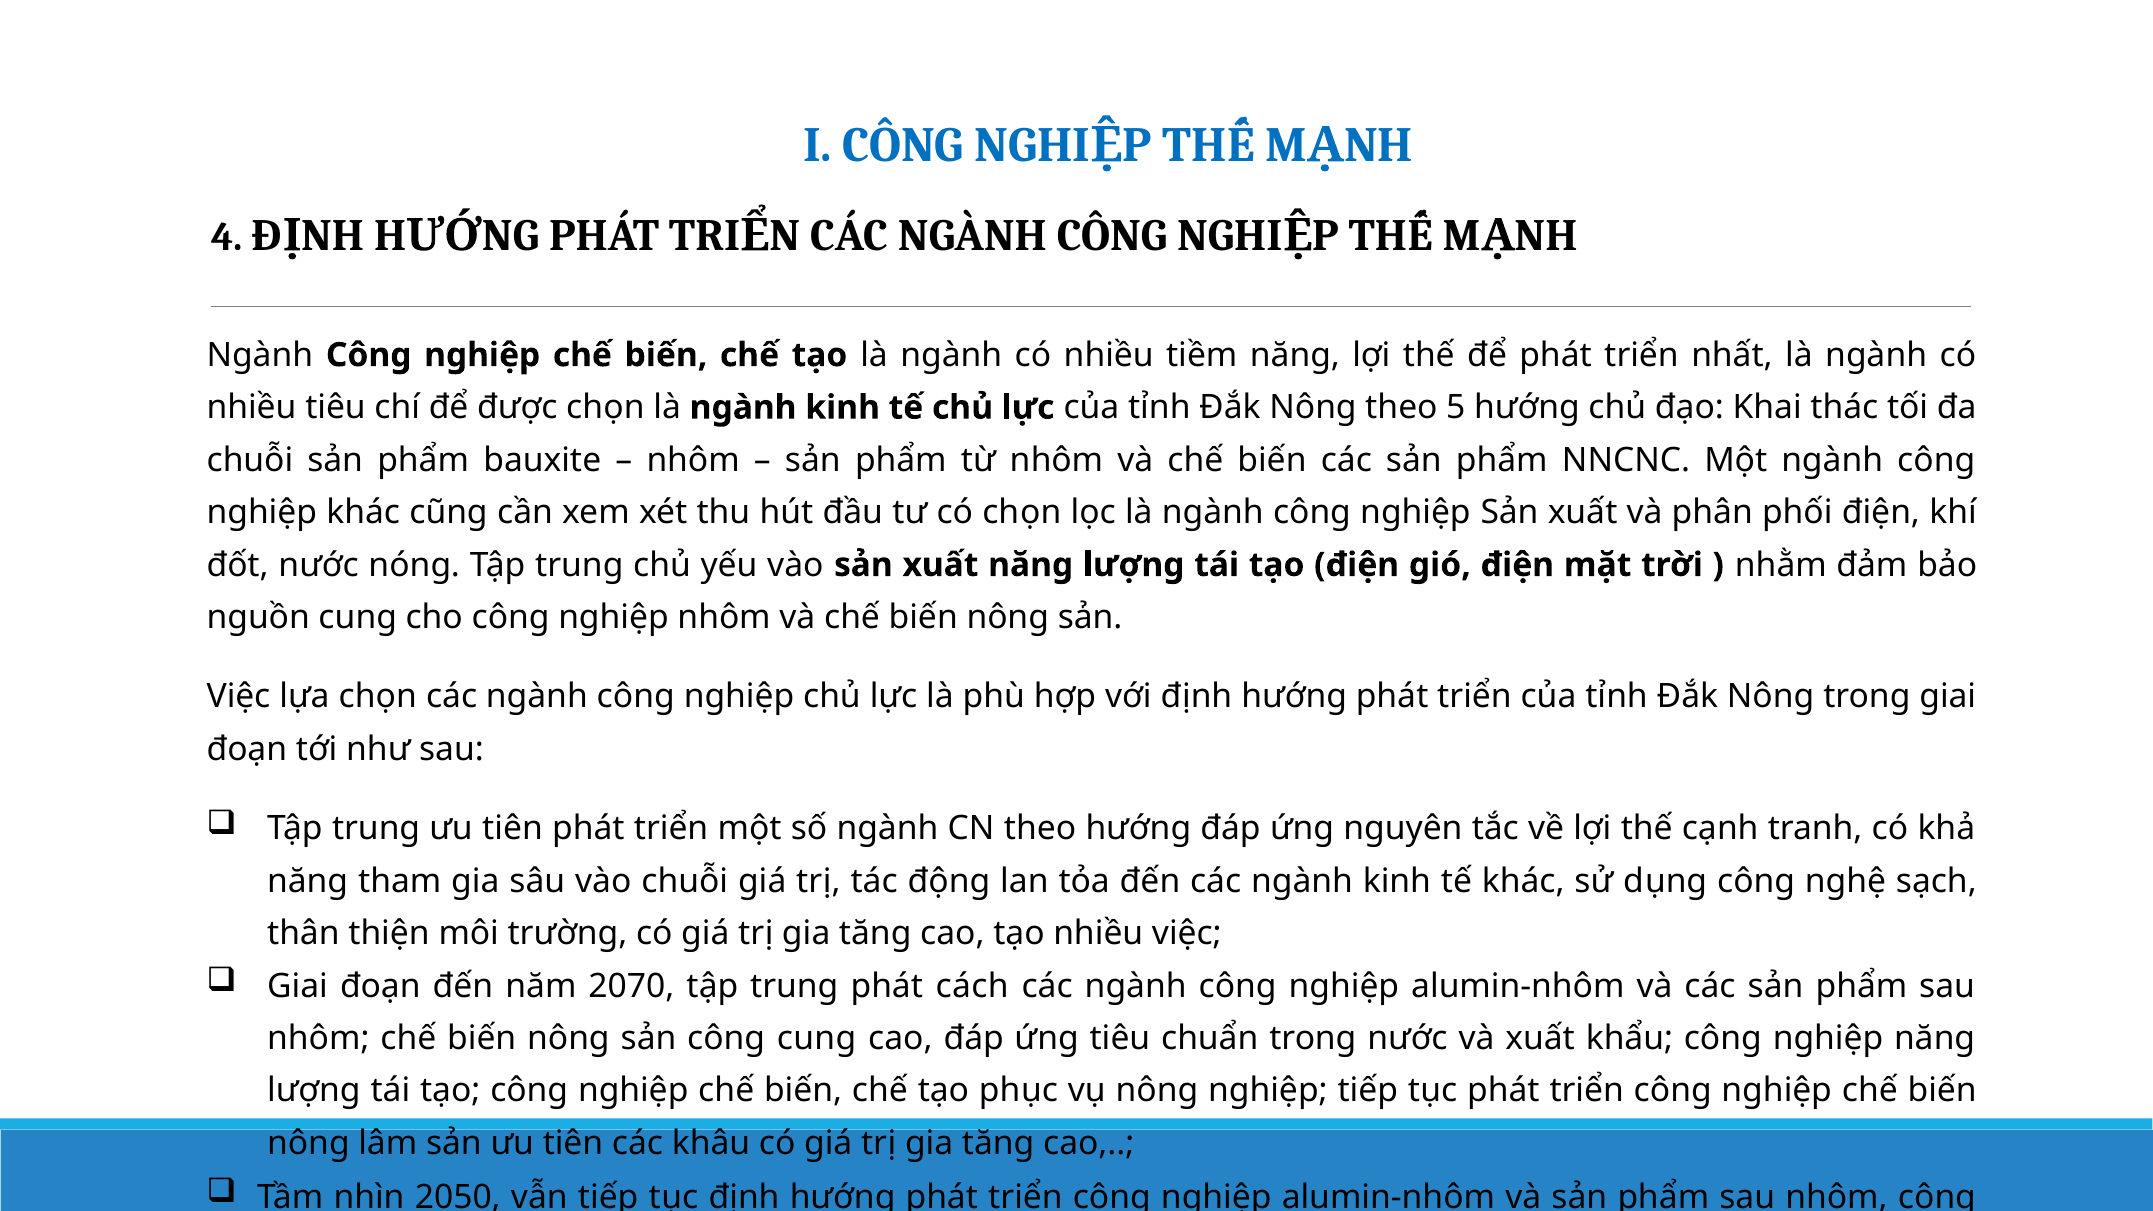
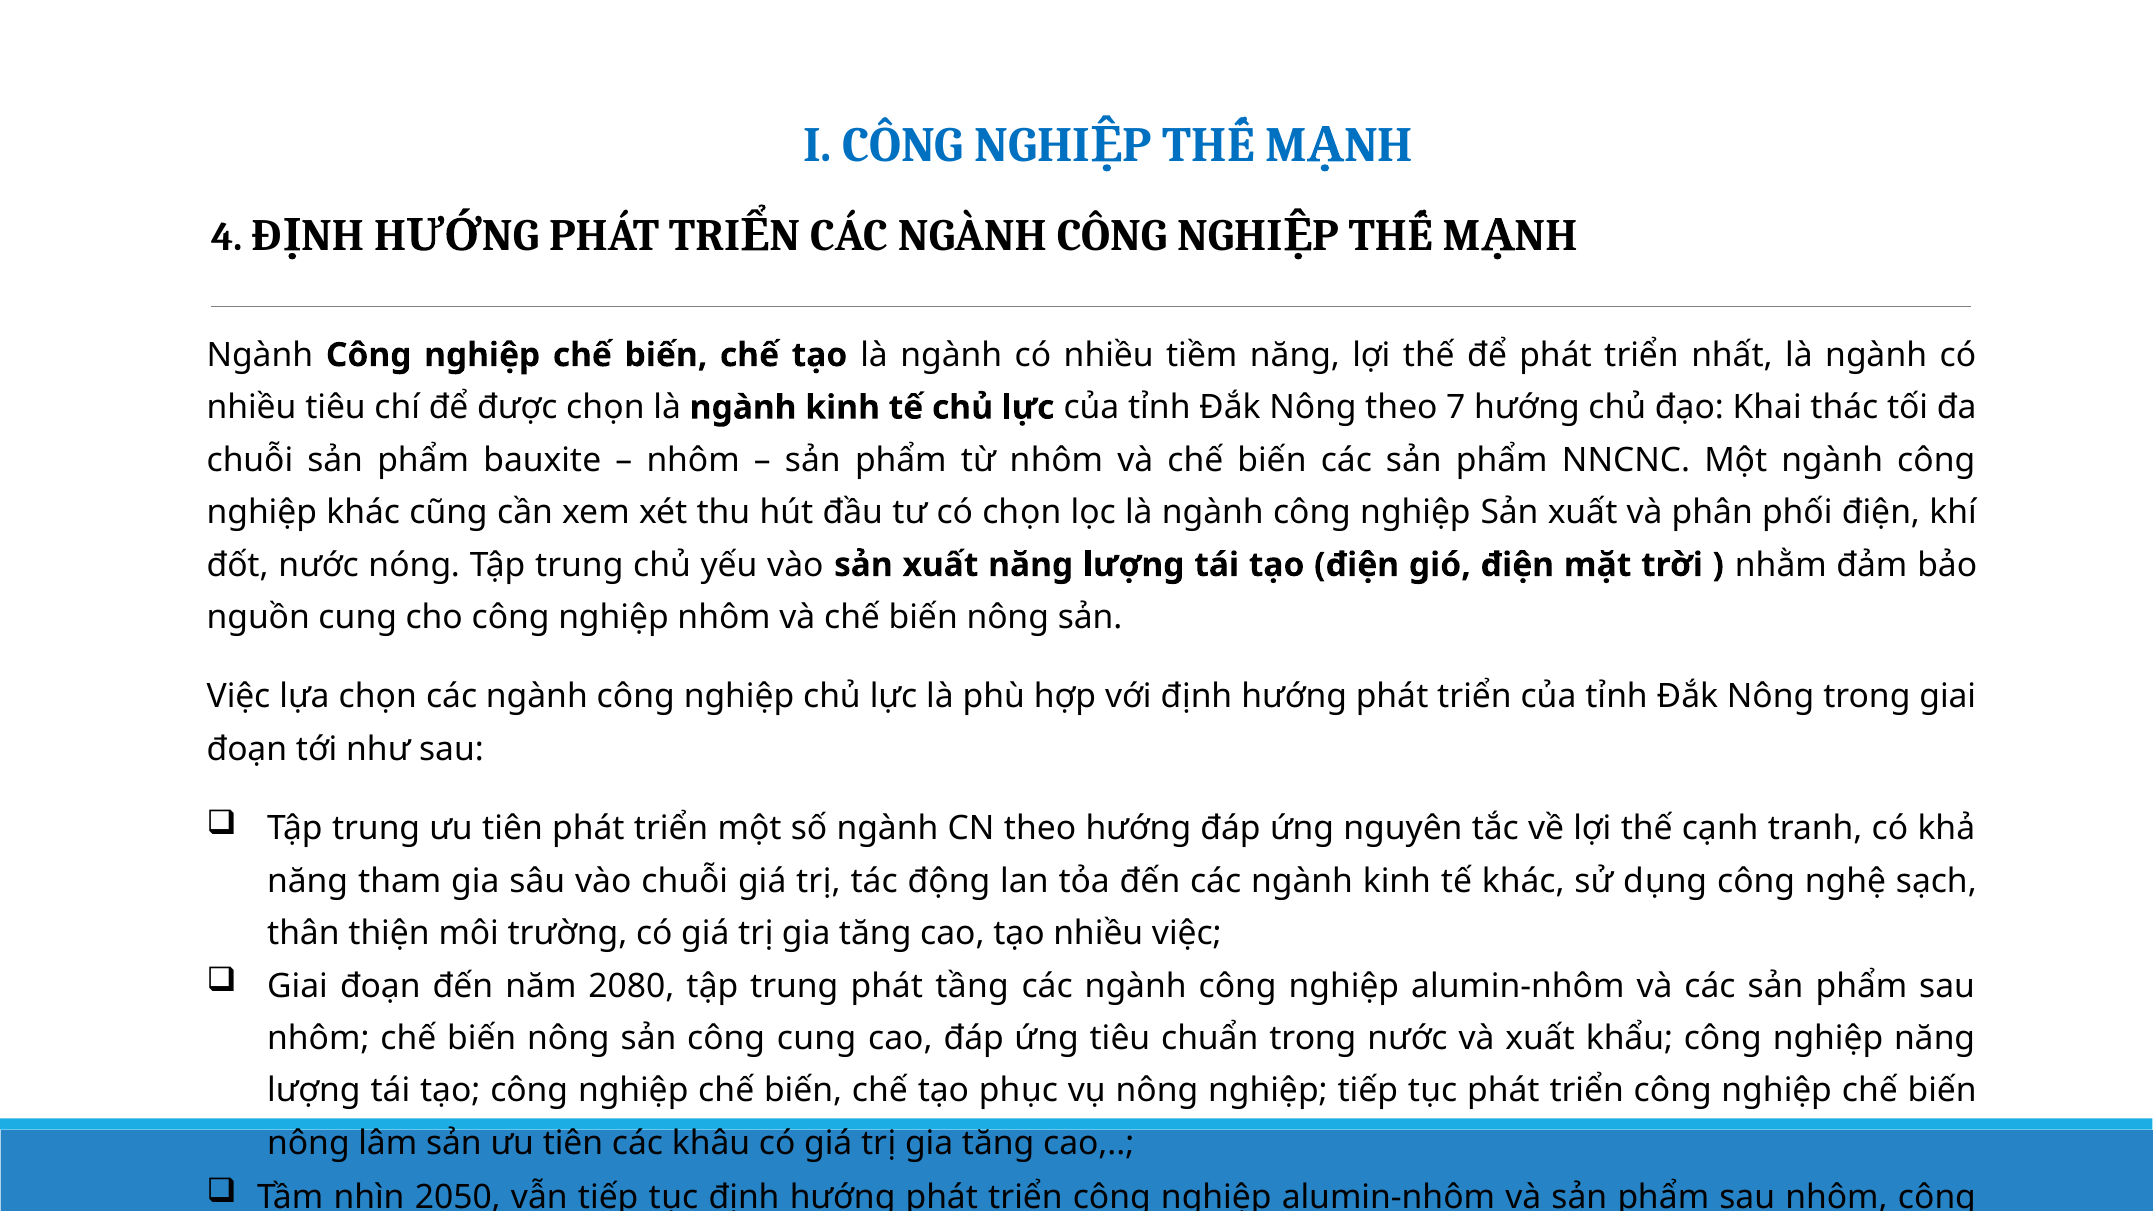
5: 5 -> 7
2070: 2070 -> 2080
cách: cách -> tầng
